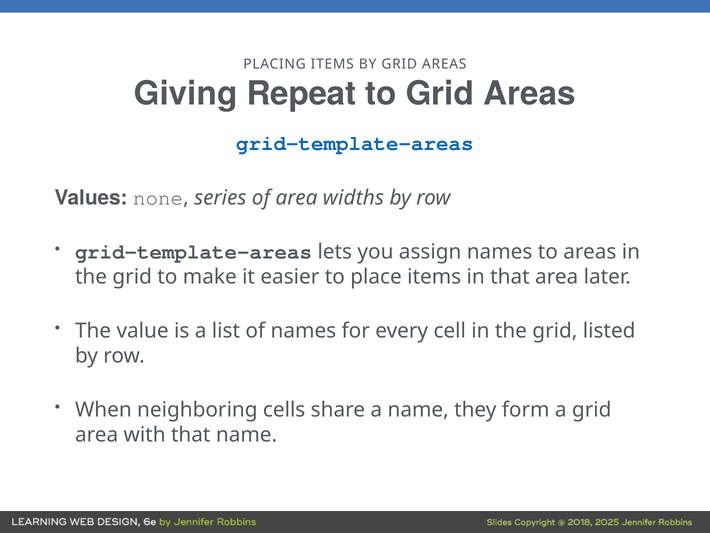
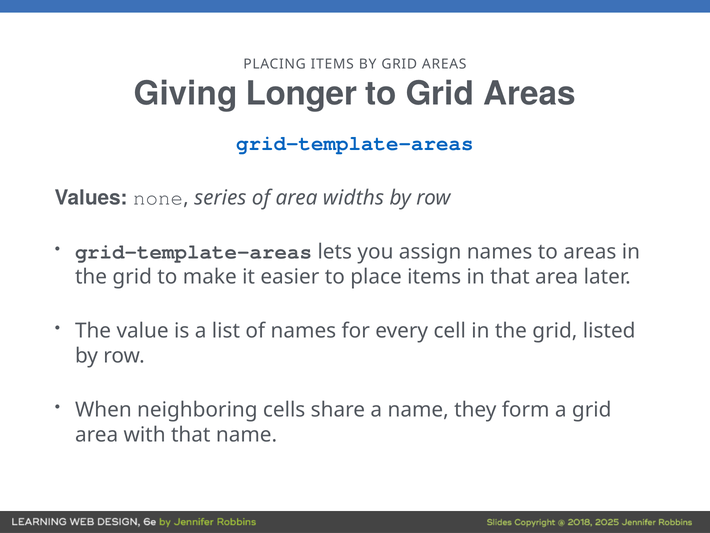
Repeat: Repeat -> Longer
